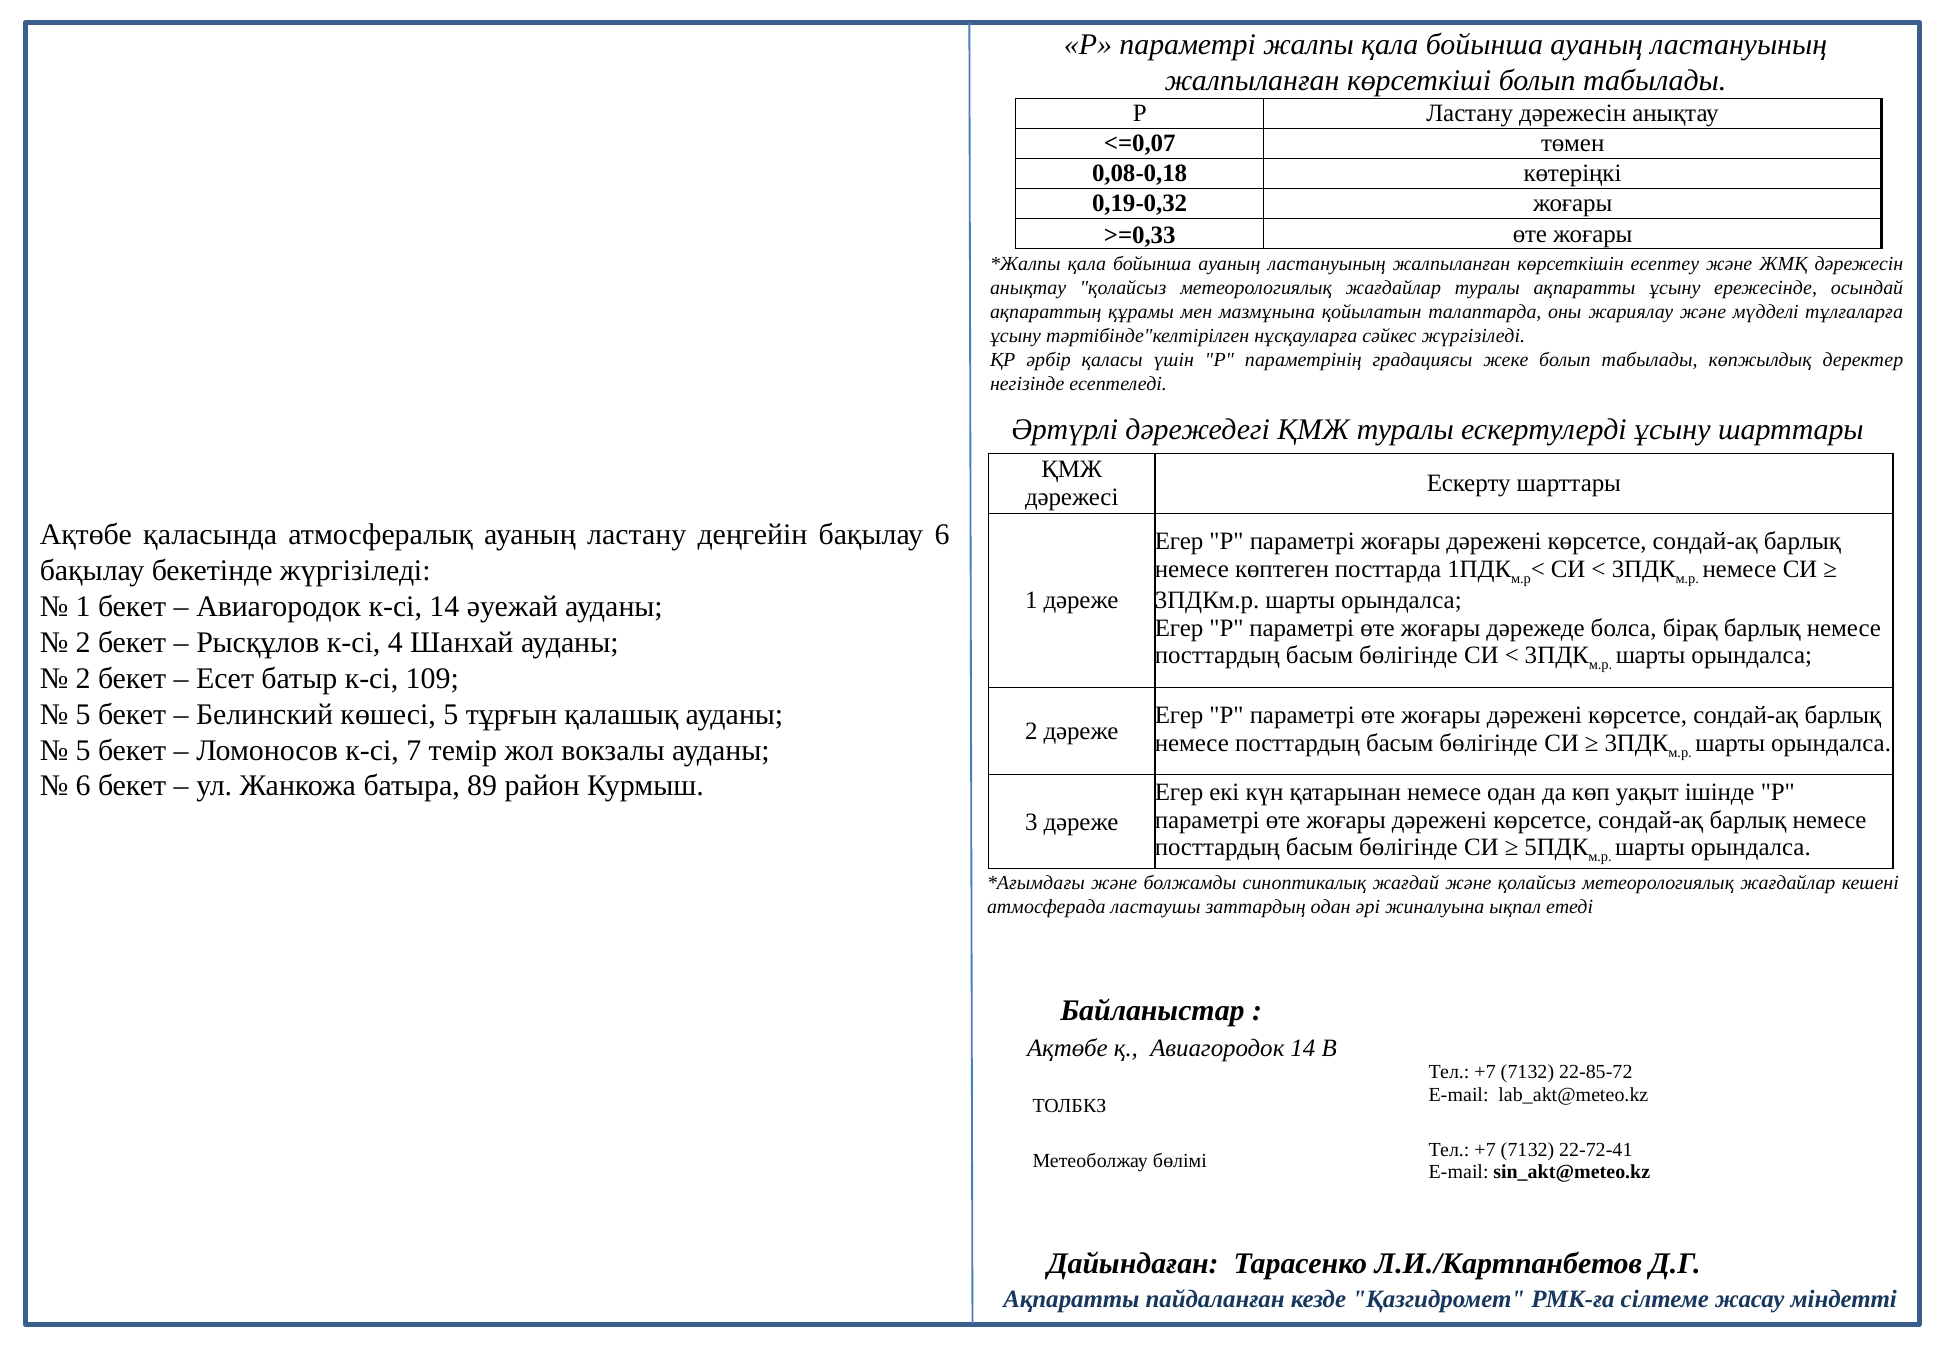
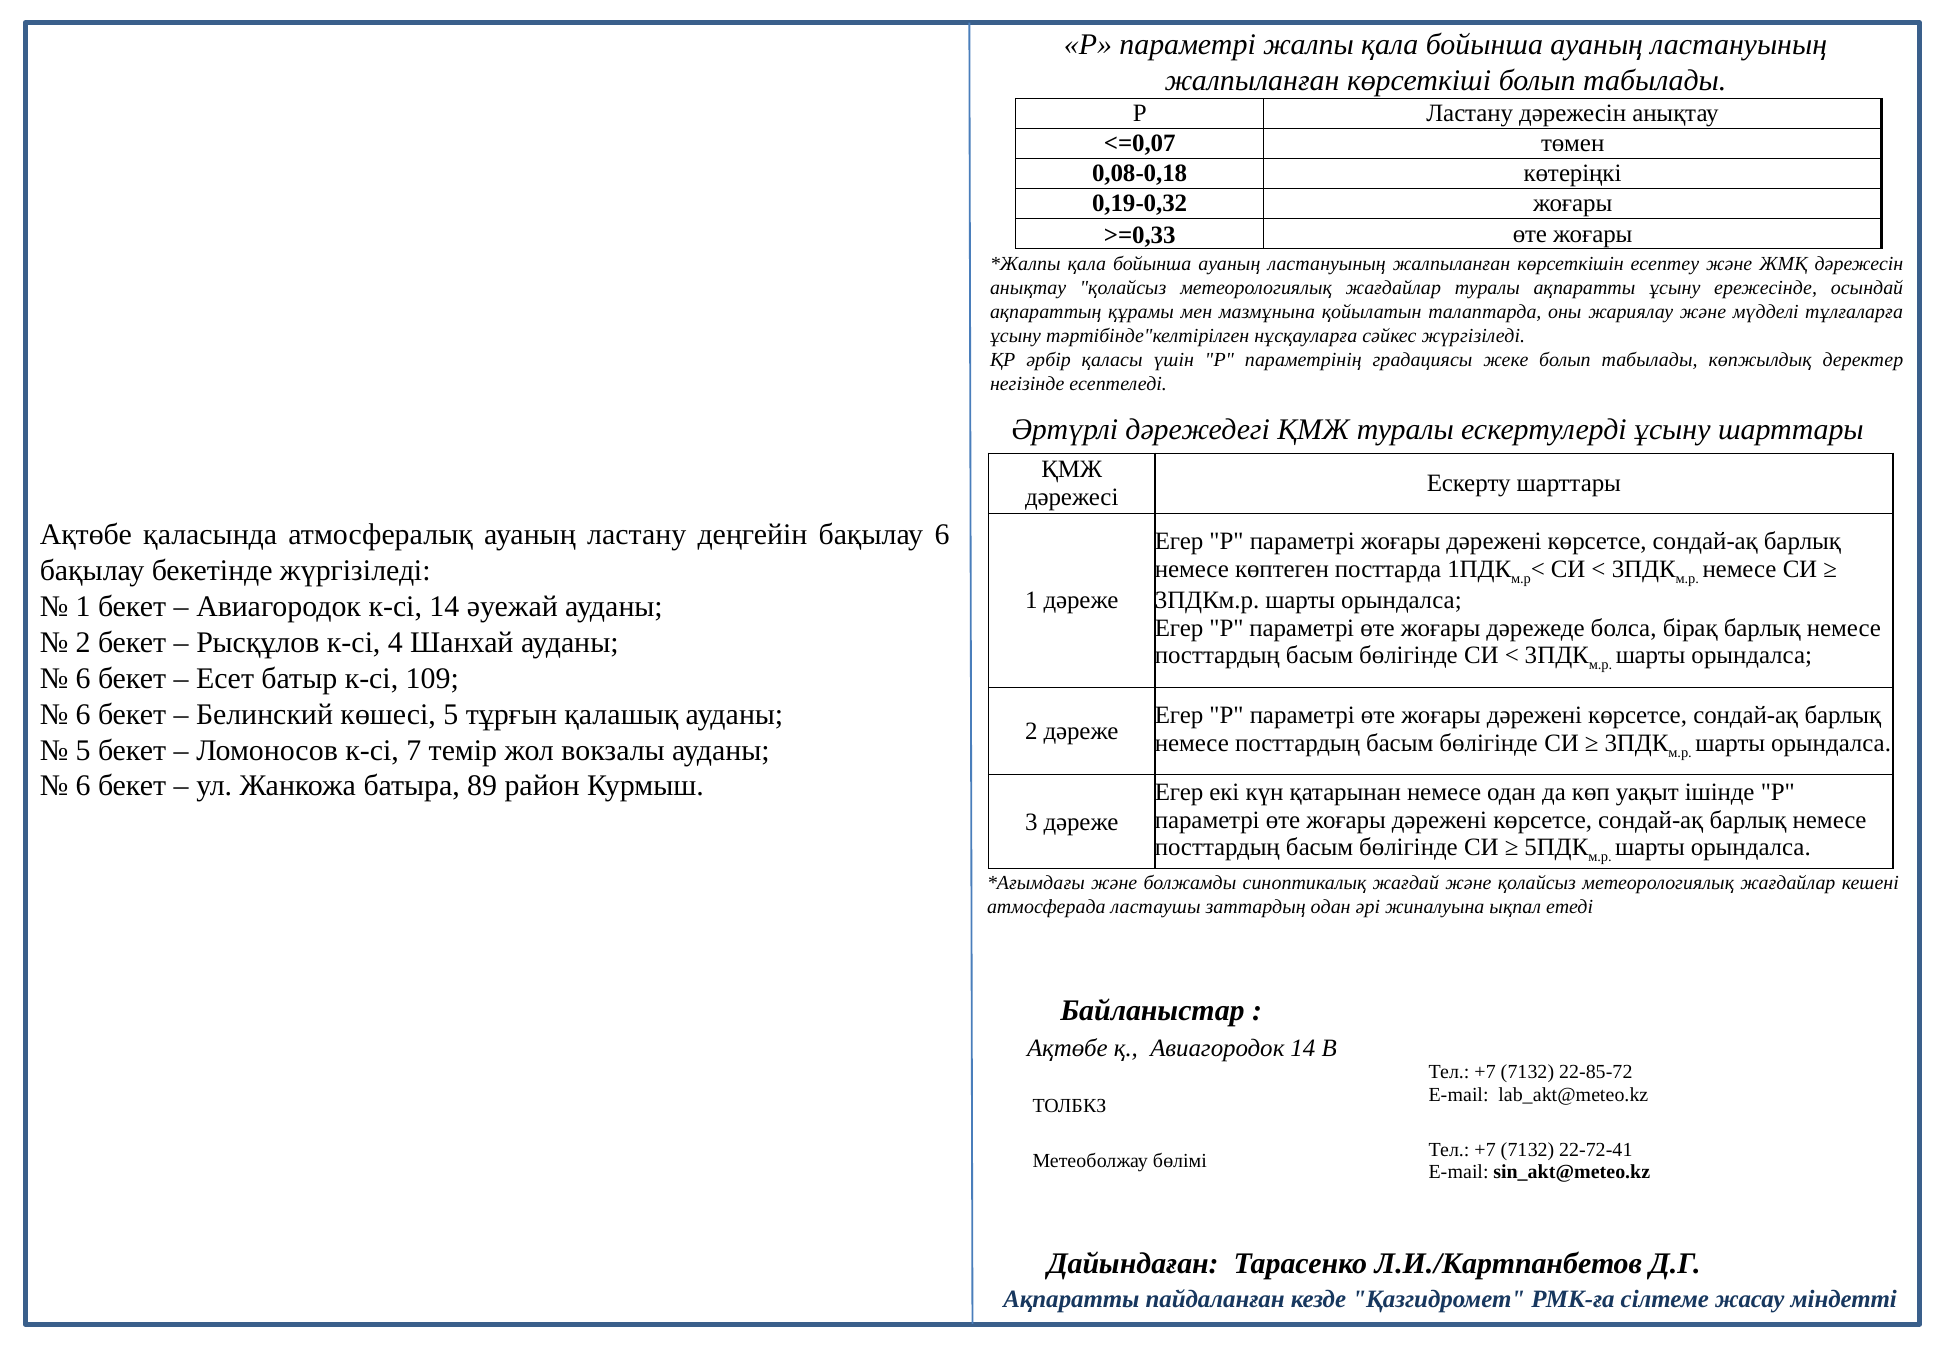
2 at (83, 678): 2 -> 6
5 at (83, 714): 5 -> 6
